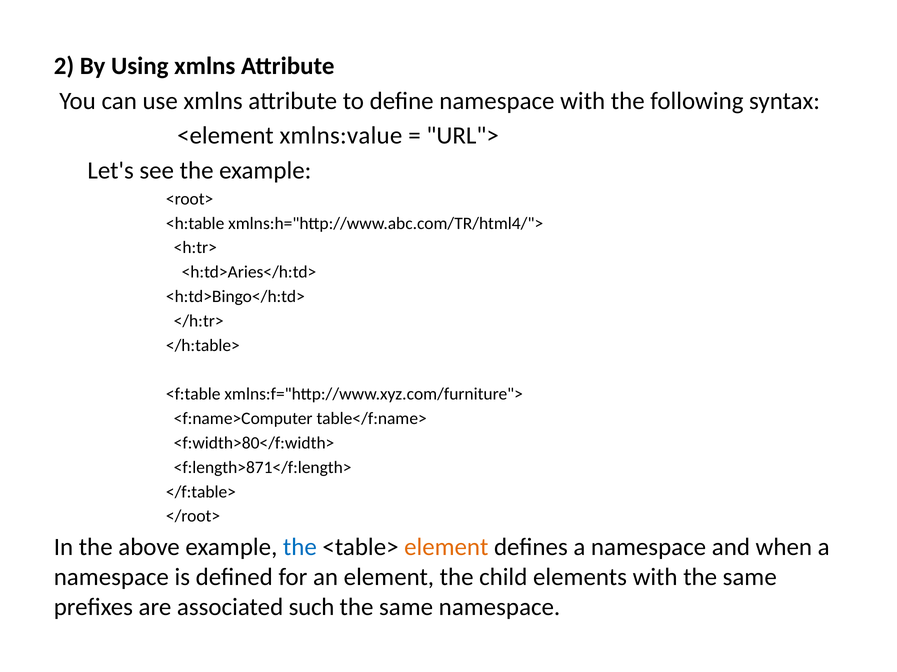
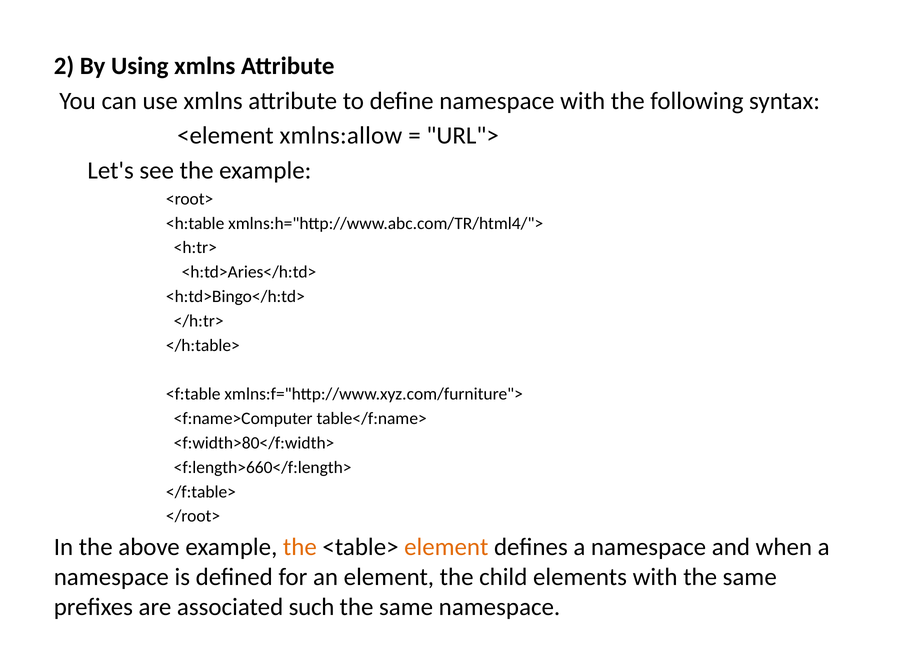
xmlns:value: xmlns:value -> xmlns:allow
<f:length>871</f:length>: <f:length>871</f:length> -> <f:length>660</f:length>
the at (300, 548) colour: blue -> orange
